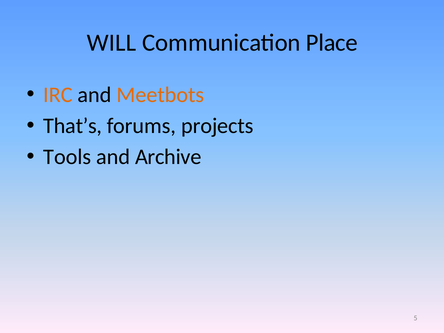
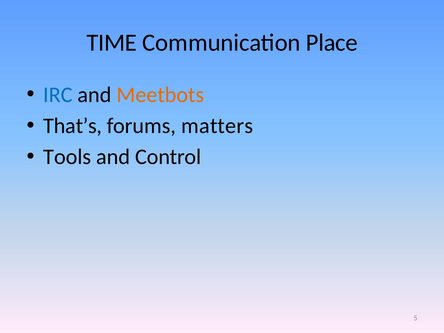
WILL: WILL -> TIME
IRC colour: orange -> blue
projects: projects -> matters
Archive: Archive -> Control
